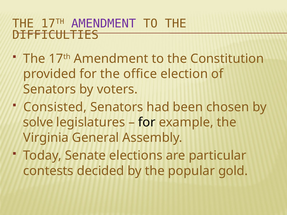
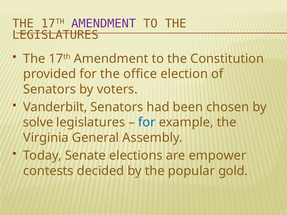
DIFFICULTIES at (56, 35): DIFFICULTIES -> LEGISLATURES
Consisted: Consisted -> Vanderbilt
for at (147, 123) colour: black -> blue
particular: particular -> empower
